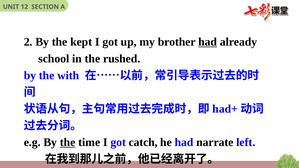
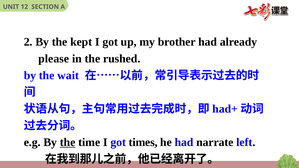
had at (208, 42) underline: present -> none
school: school -> please
with: with -> wait
catch: catch -> times
